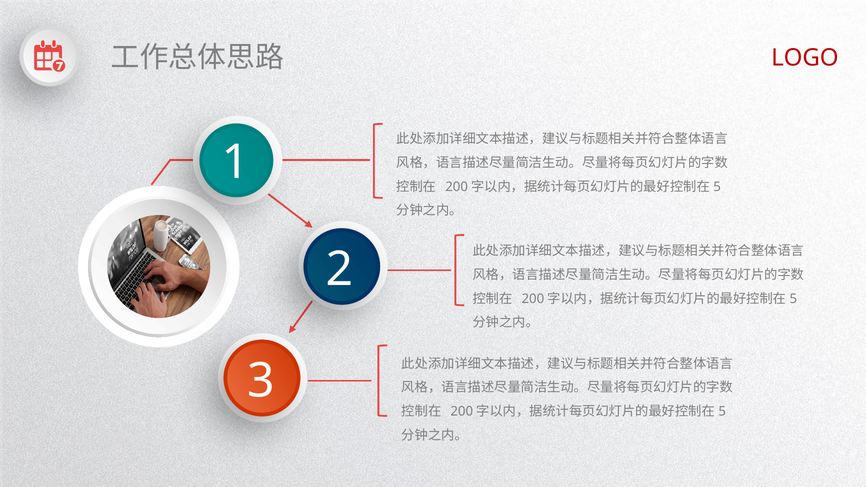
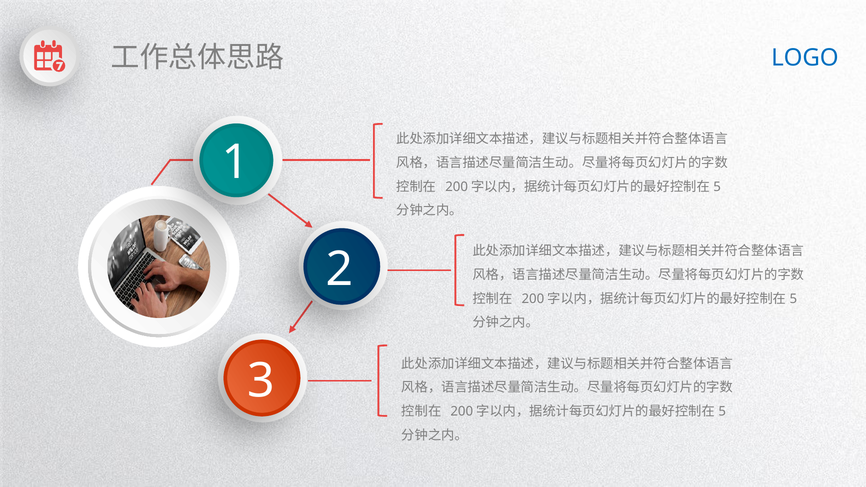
LOGO colour: red -> blue
